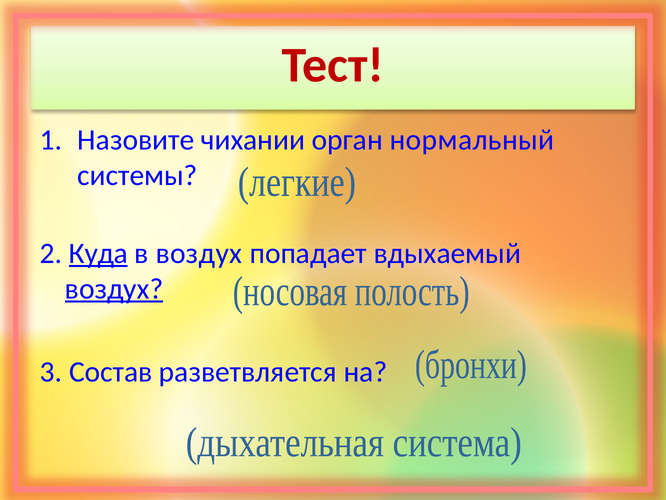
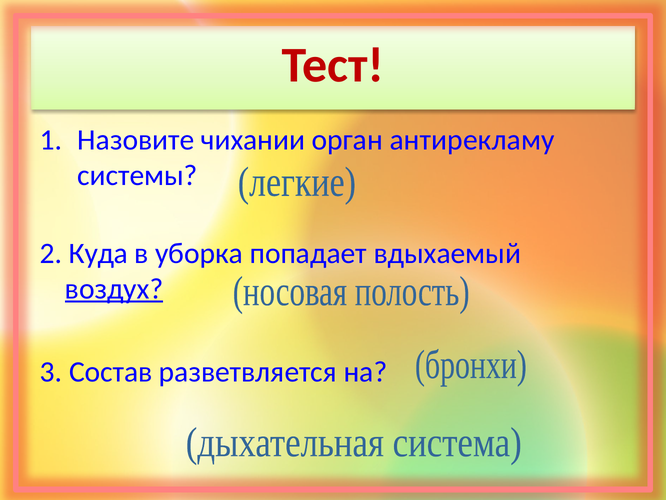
нормальный: нормальный -> антирекламу
Куда underline: present -> none
в воздух: воздух -> уборка
